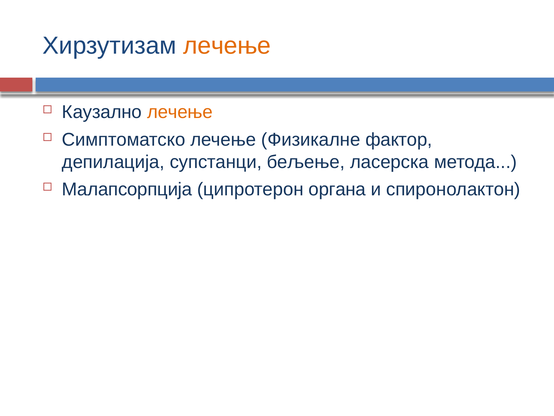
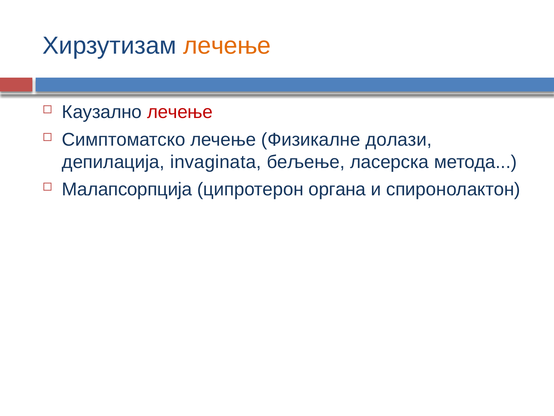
лечење at (180, 112) colour: orange -> red
фактор: фактор -> долази
супстанци: супстанци -> invaginata
